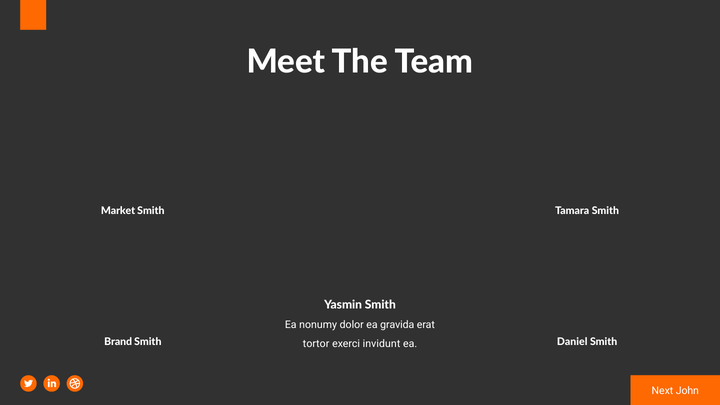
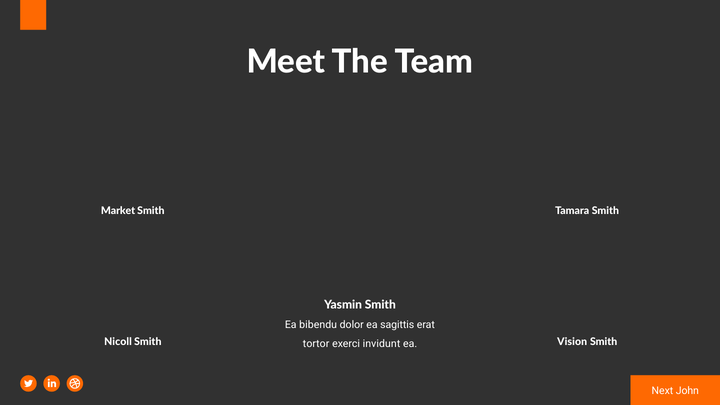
nonumy: nonumy -> bibendu
gravida: gravida -> sagittis
Brand: Brand -> Nicoll
Daniel: Daniel -> Vision
